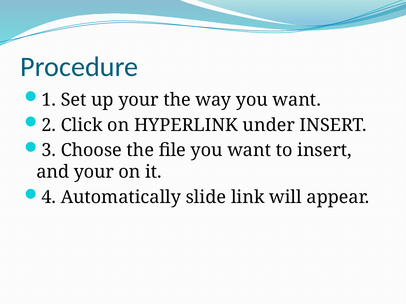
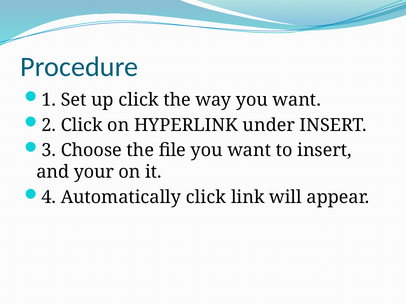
up your: your -> click
Automatically slide: slide -> click
